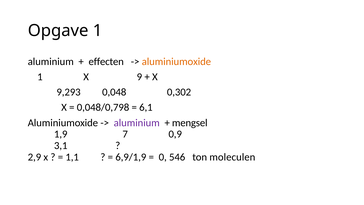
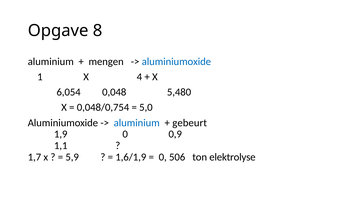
Opgave 1: 1 -> 8
effecten: effecten -> mengen
aluminiumoxide at (176, 62) colour: orange -> blue
9: 9 -> 4
9,293: 9,293 -> 6,054
0,302: 0,302 -> 5,480
0,048/0,798: 0,048/0,798 -> 0,048/0,754
6,1: 6,1 -> 5,0
aluminium at (137, 123) colour: purple -> blue
mengsel: mengsel -> gebeurt
1,9 7: 7 -> 0
3,1: 3,1 -> 1,1
2,9: 2,9 -> 1,7
1,1: 1,1 -> 5,9
6,9/1,9: 6,9/1,9 -> 1,6/1,9
546: 546 -> 506
moleculen: moleculen -> elektrolyse
